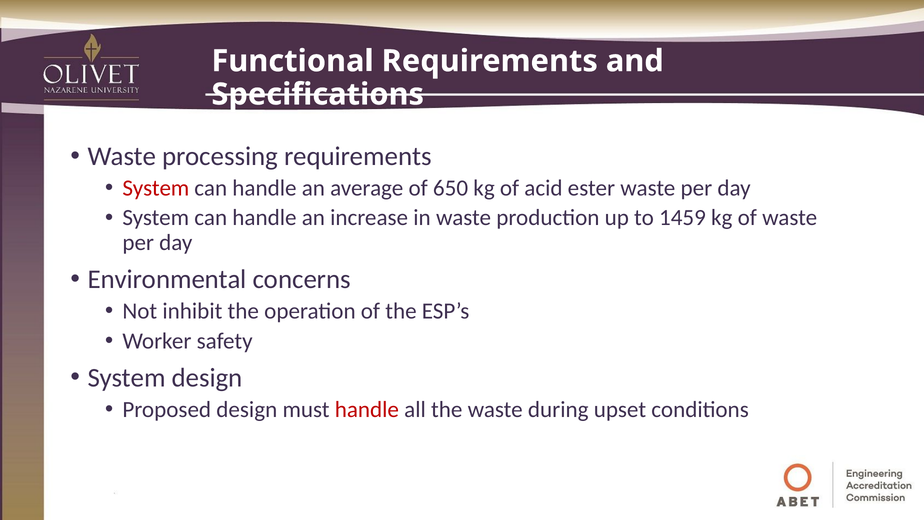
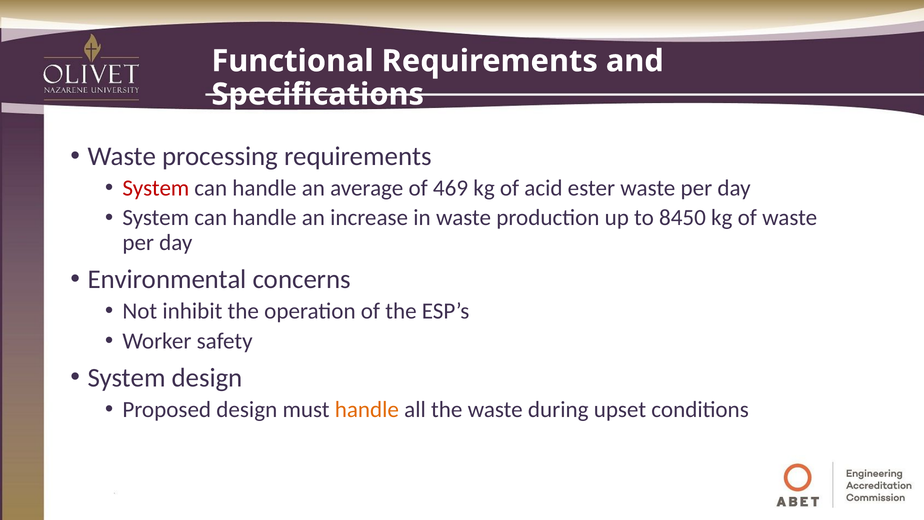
650: 650 -> 469
1459: 1459 -> 8450
handle at (367, 409) colour: red -> orange
